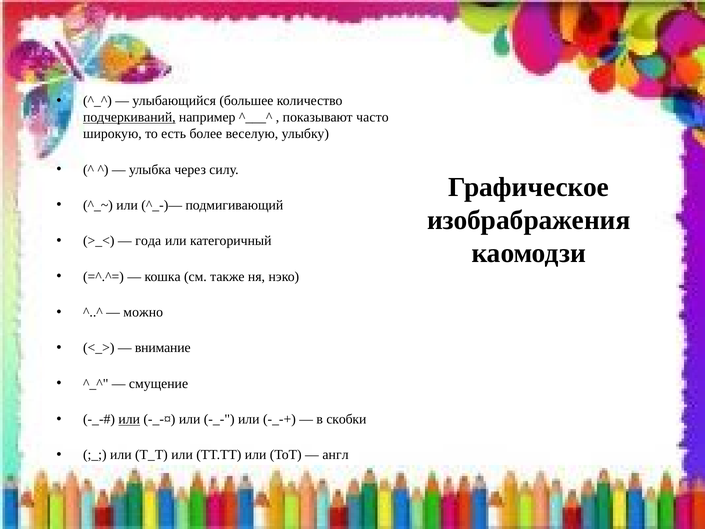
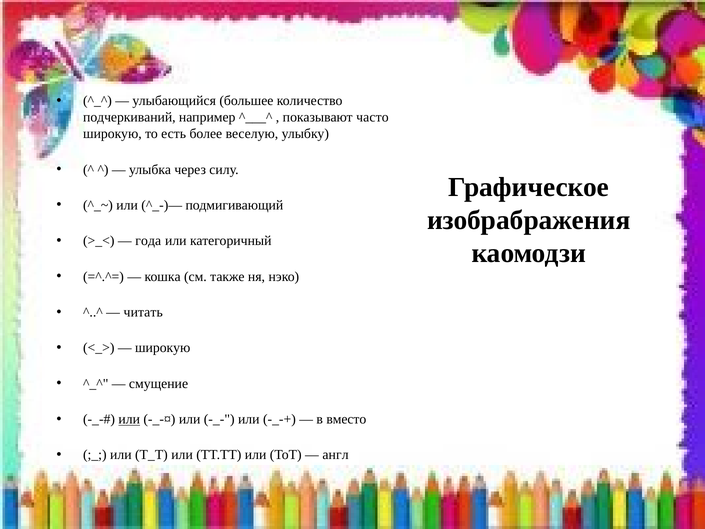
подчеркиваний underline: present -> none
можно: можно -> читать
внимание at (163, 348): внимание -> широкую
скобки: скобки -> вместо
